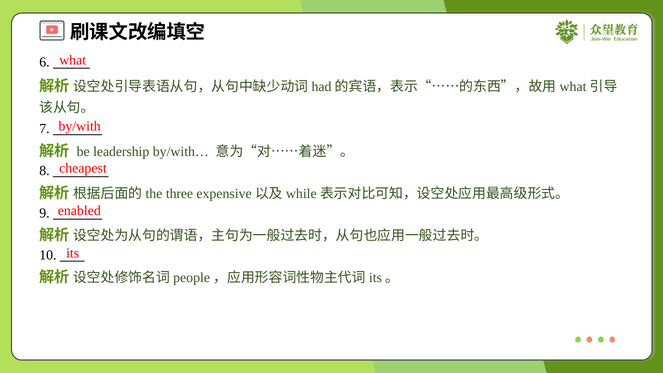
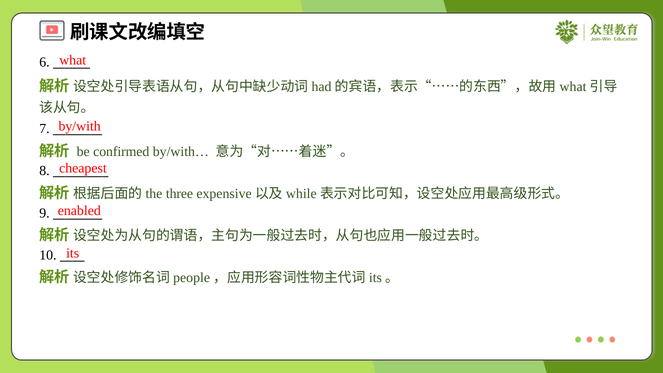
leadership: leadership -> confirmed
